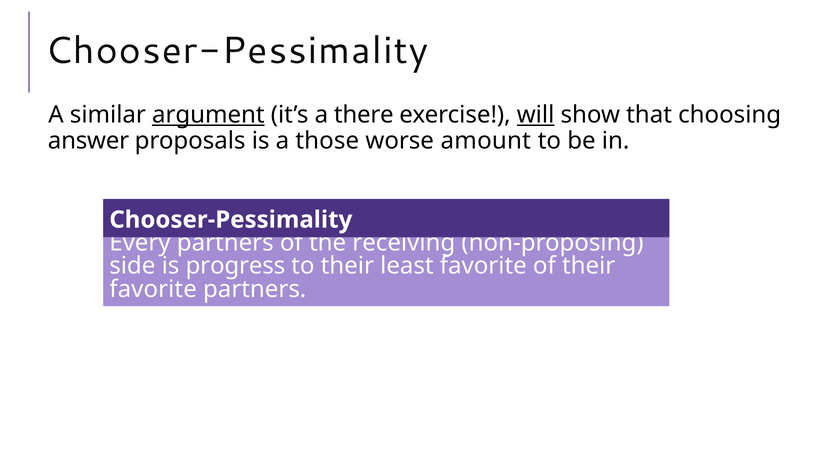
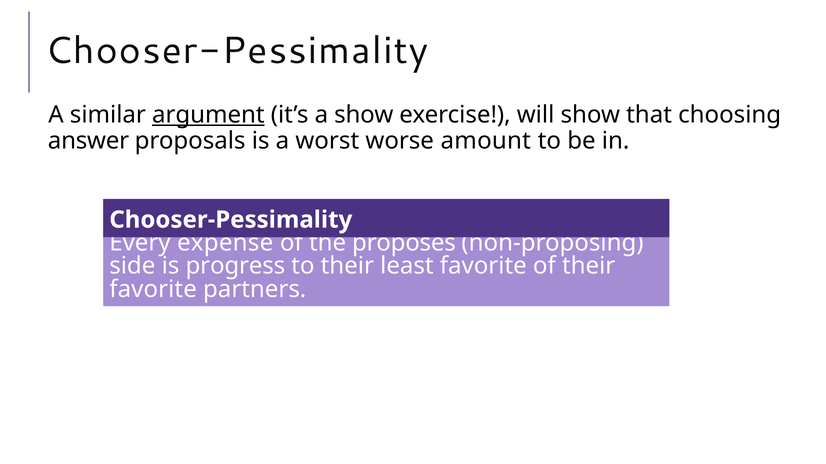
a there: there -> show
will underline: present -> none
those: those -> worst
Every partners: partners -> expense
receiving: receiving -> proposes
